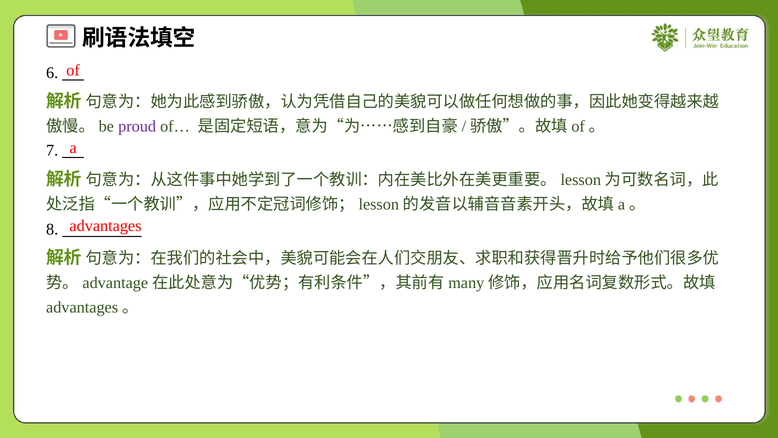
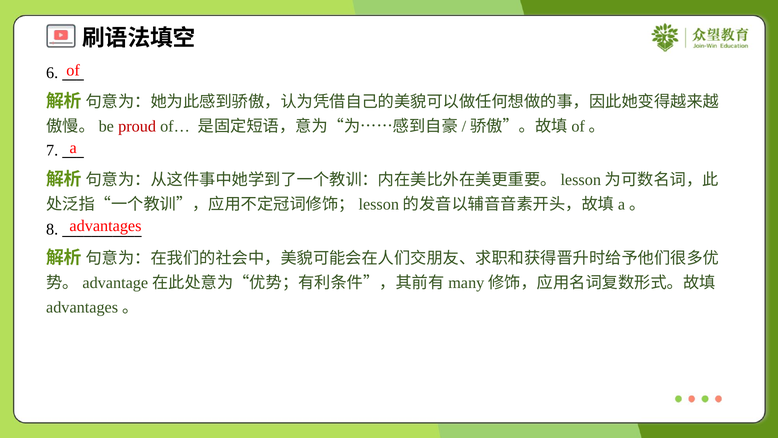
proud colour: purple -> red
